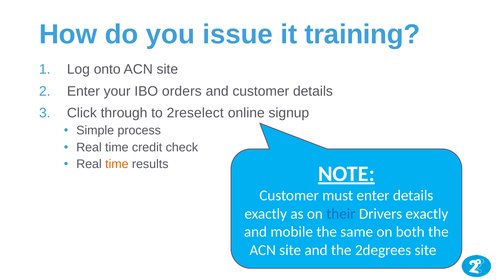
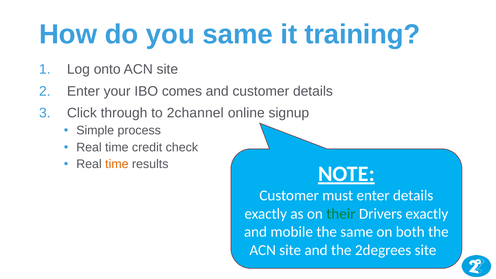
you issue: issue -> same
orders: orders -> comes
2reselect: 2reselect -> 2channel
their colour: blue -> green
